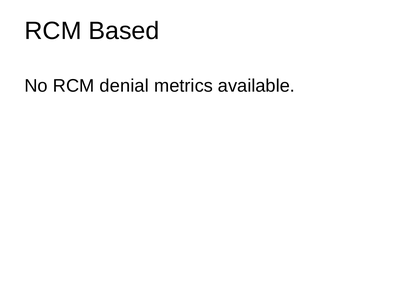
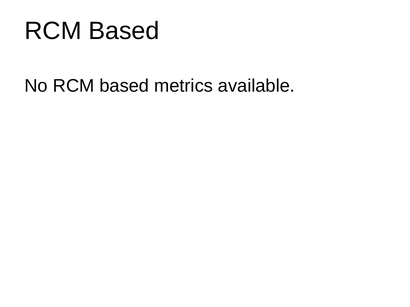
No RCM denial: denial -> based
